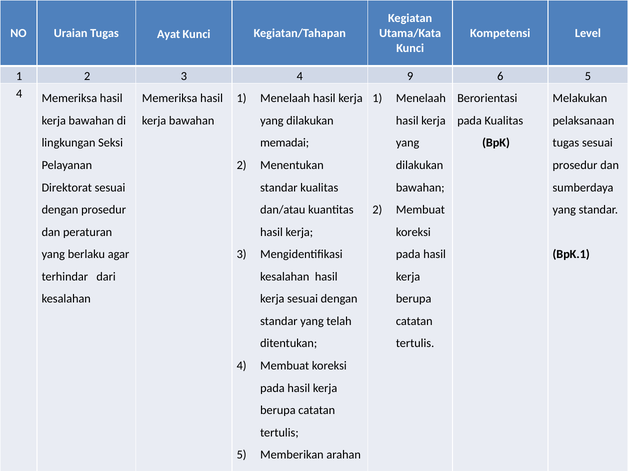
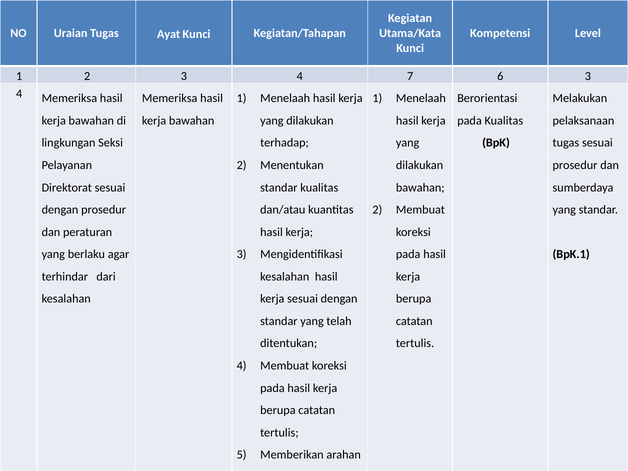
9: 9 -> 7
6 5: 5 -> 3
memadai: memadai -> terhadap
